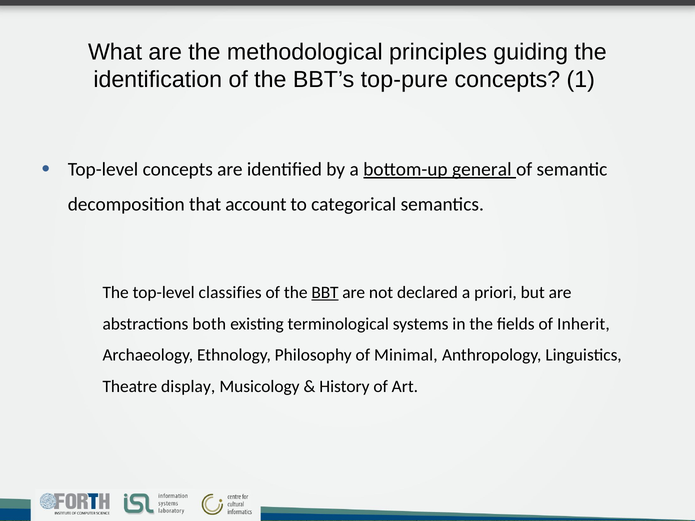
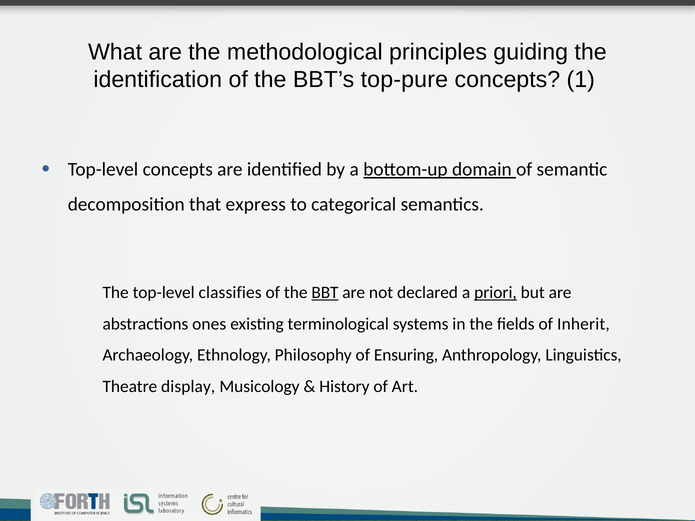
general: general -> domain
account: account -> express
priori underline: none -> present
both: both -> ones
Minimal: Minimal -> Ensuring
